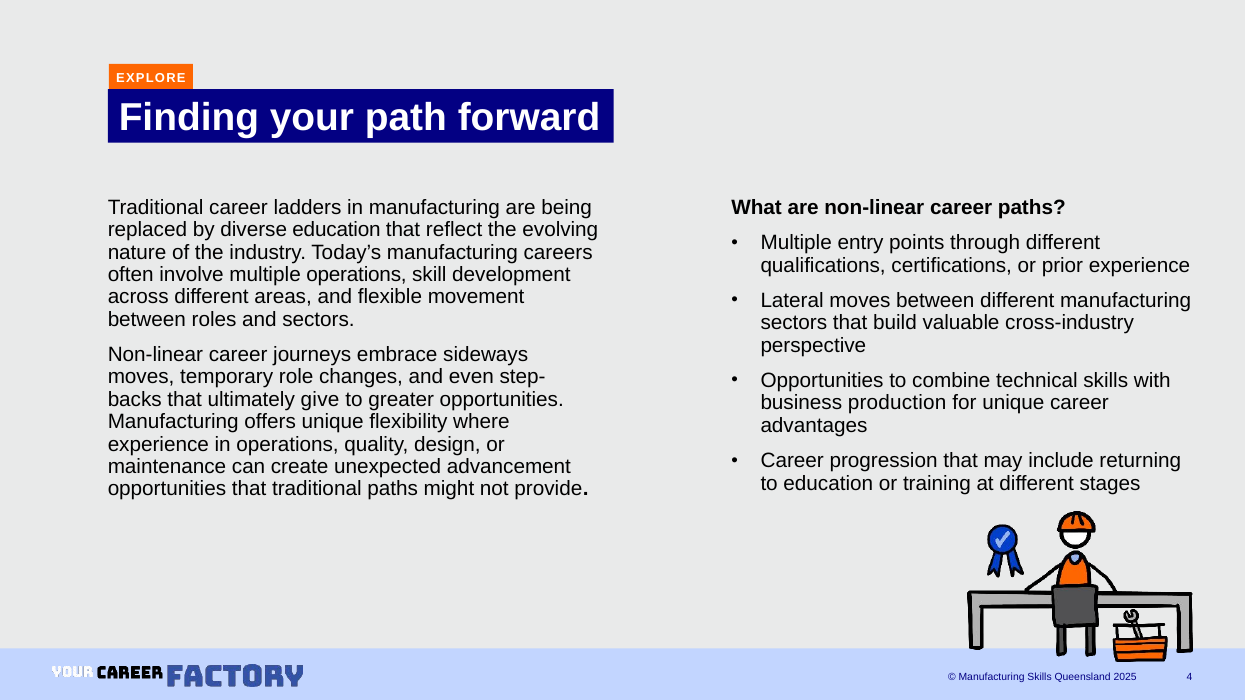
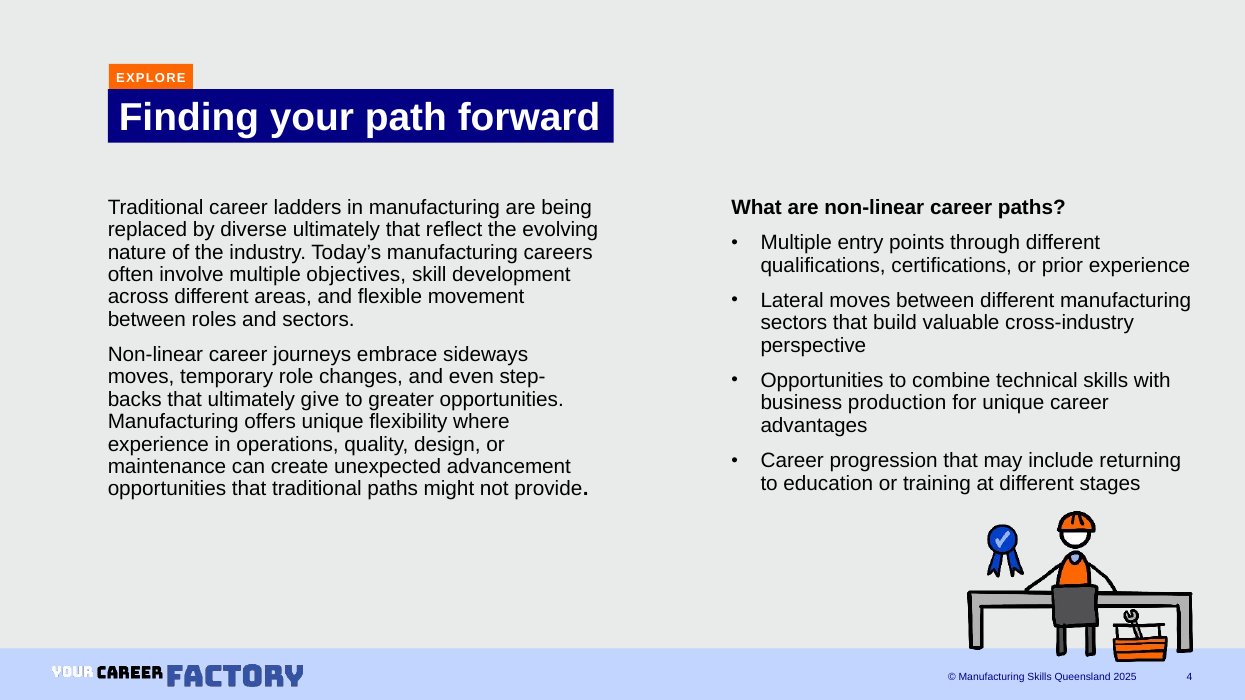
diverse education: education -> ultimately
multiple operations: operations -> objectives
